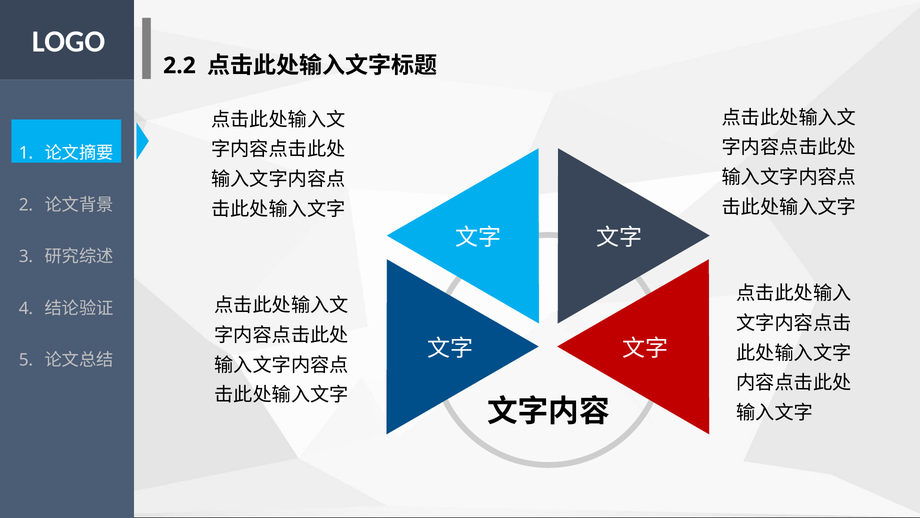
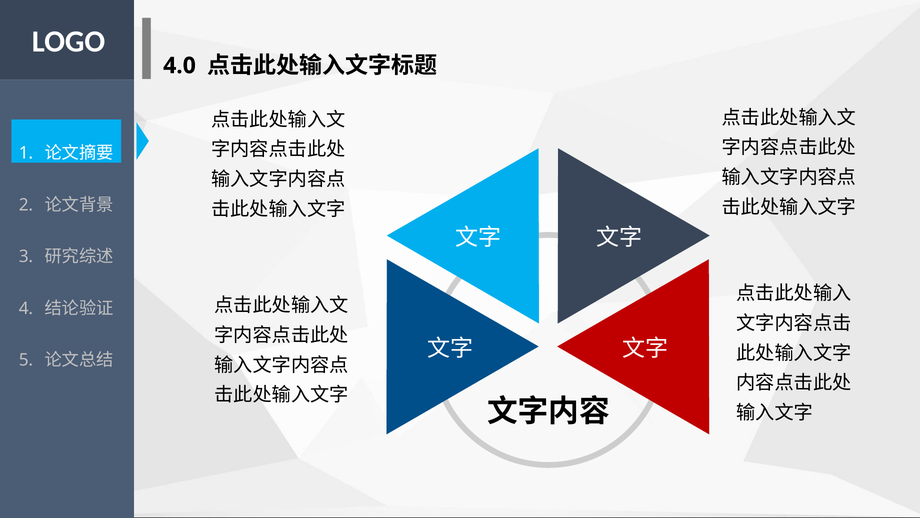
2.2: 2.2 -> 4.0
